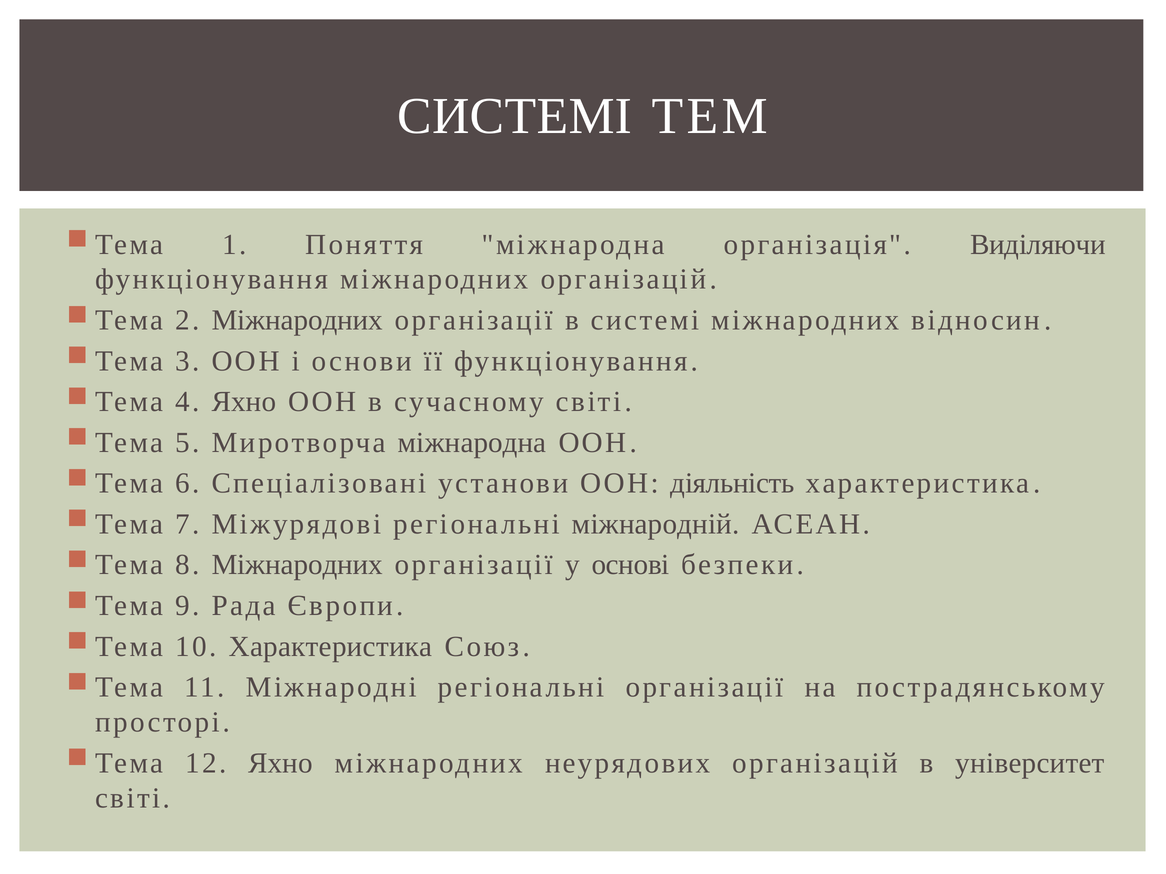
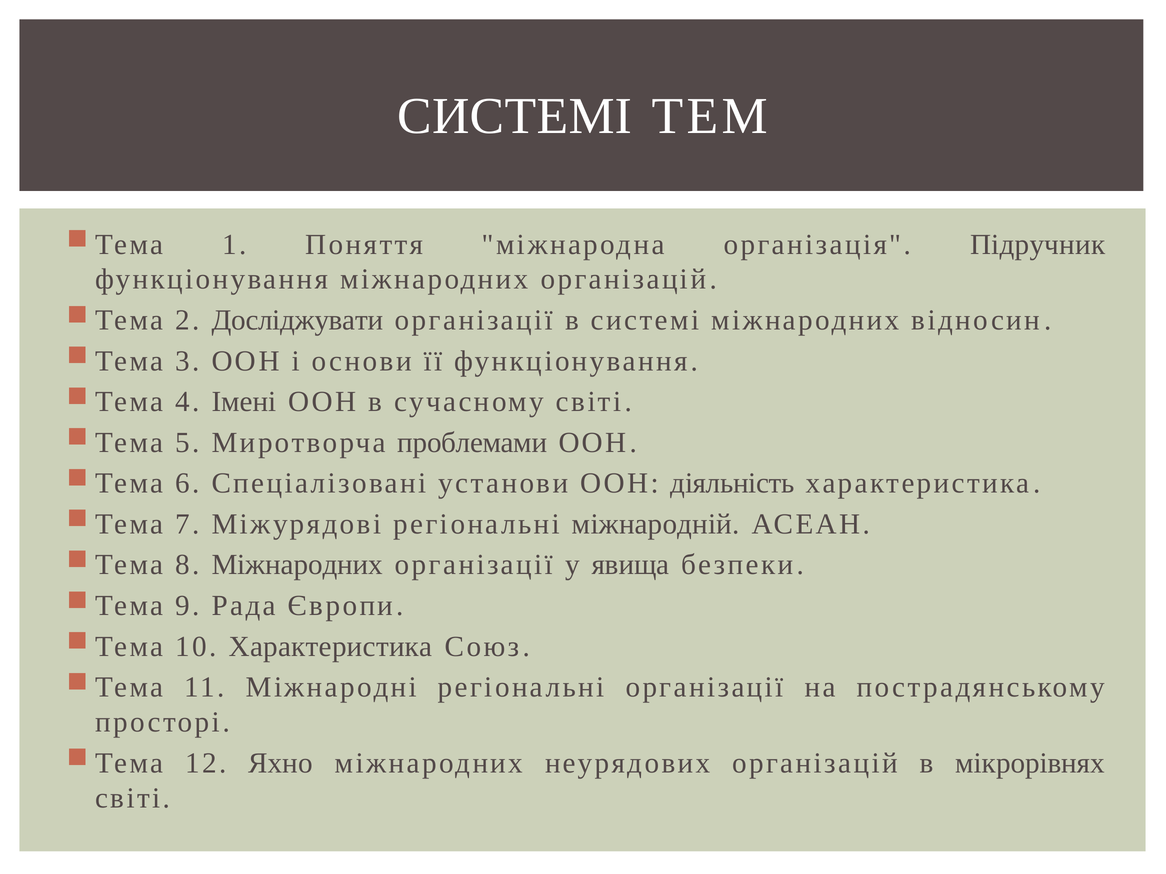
Виділяючи: Виділяючи -> Підручник
2 Міжнародних: Міжнародних -> Досліджувати
4 Яхно: Яхно -> Імені
Миротворча міжнародна: міжнародна -> проблемами
основі: основі -> явища
університет: університет -> мікрорівнях
